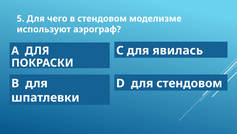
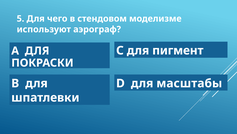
явилась: явилась -> пигмент
для стендовом: стендовом -> масштабы
